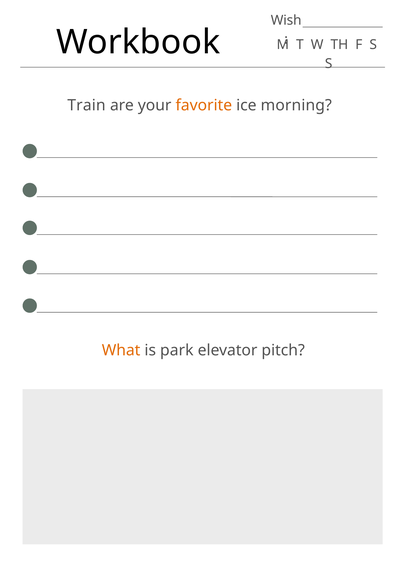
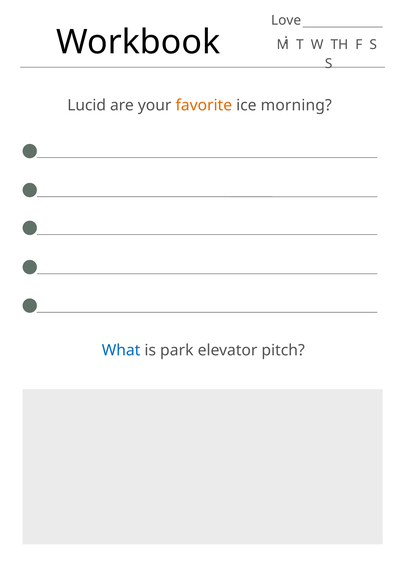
Wish: Wish -> Love
Train: Train -> Lucid
What colour: orange -> blue
